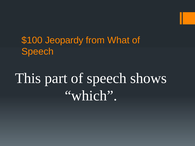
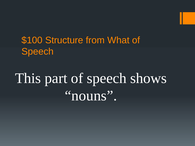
Jeopardy: Jeopardy -> Structure
which: which -> nouns
